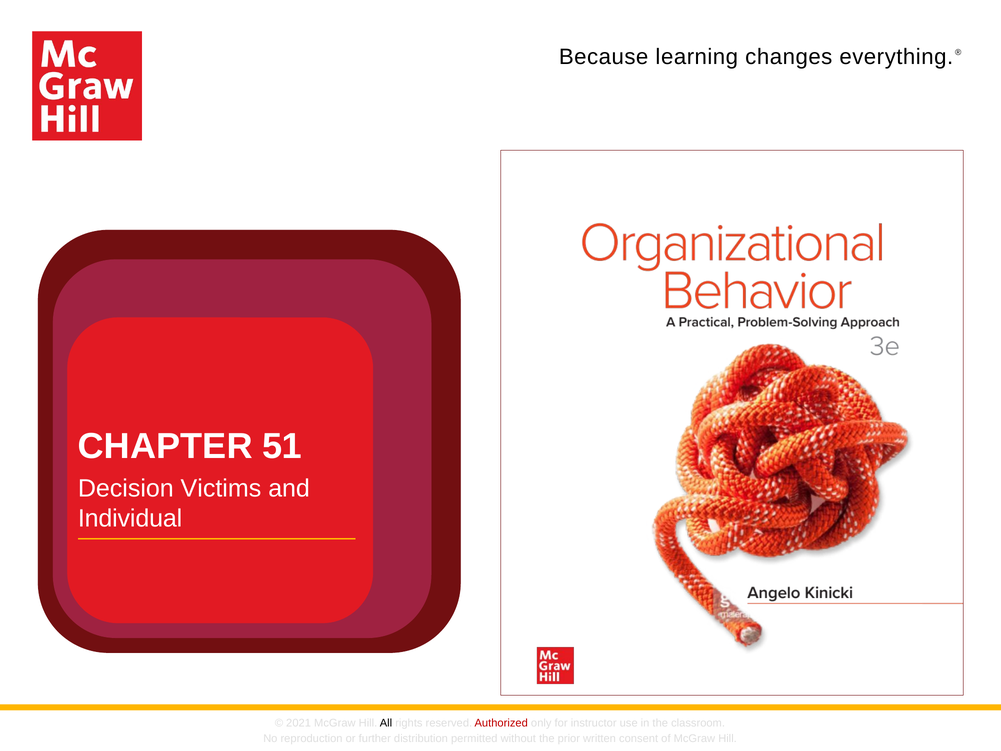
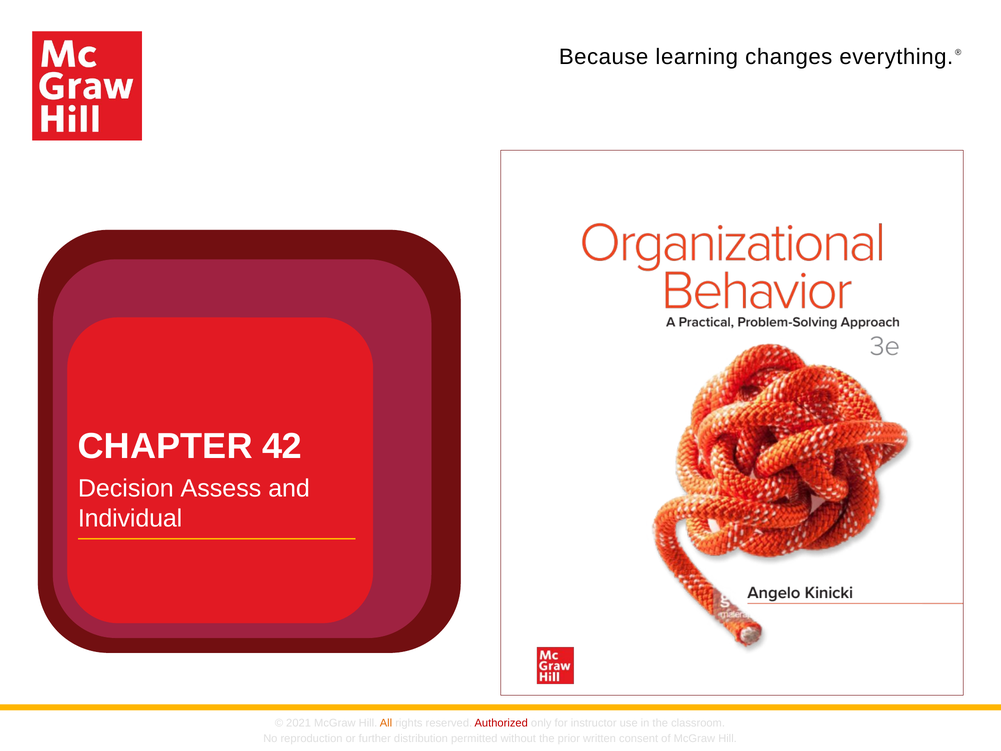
51: 51 -> 42
Victims: Victims -> Assess
All colour: black -> orange
